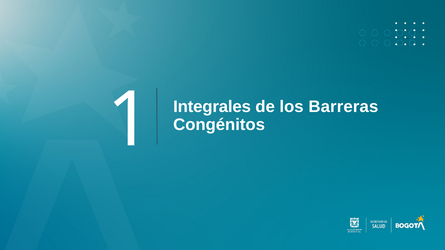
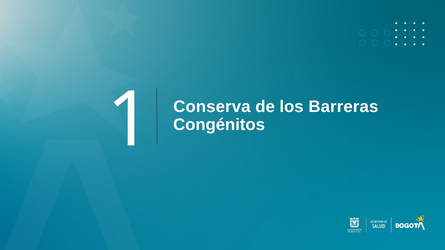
Integrales: Integrales -> Conserva
